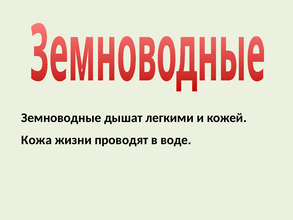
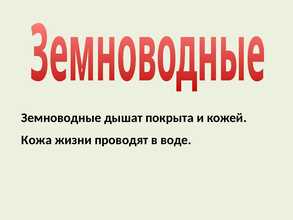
легкими: легкими -> покрыта
